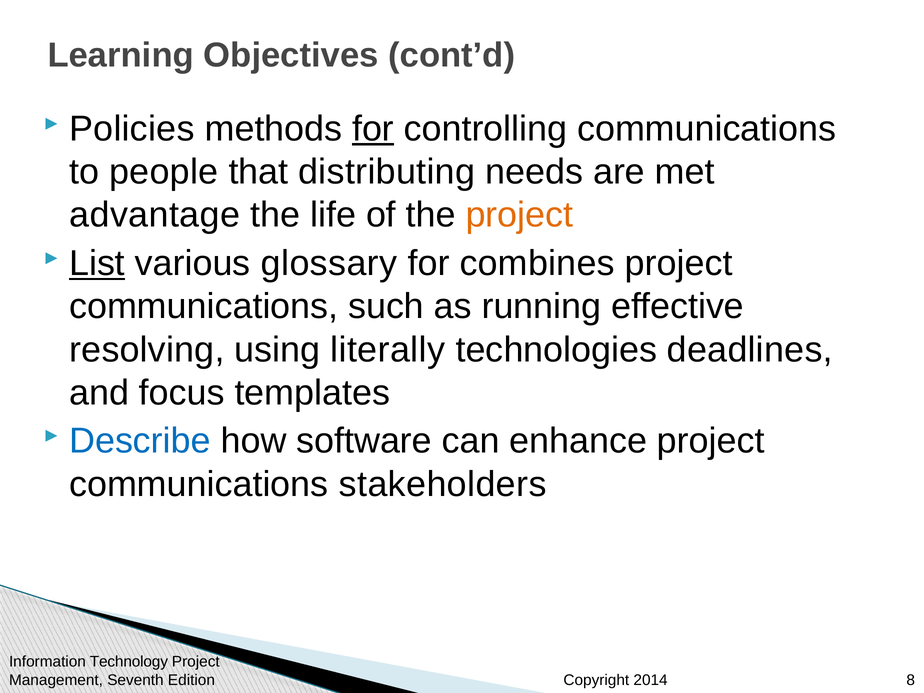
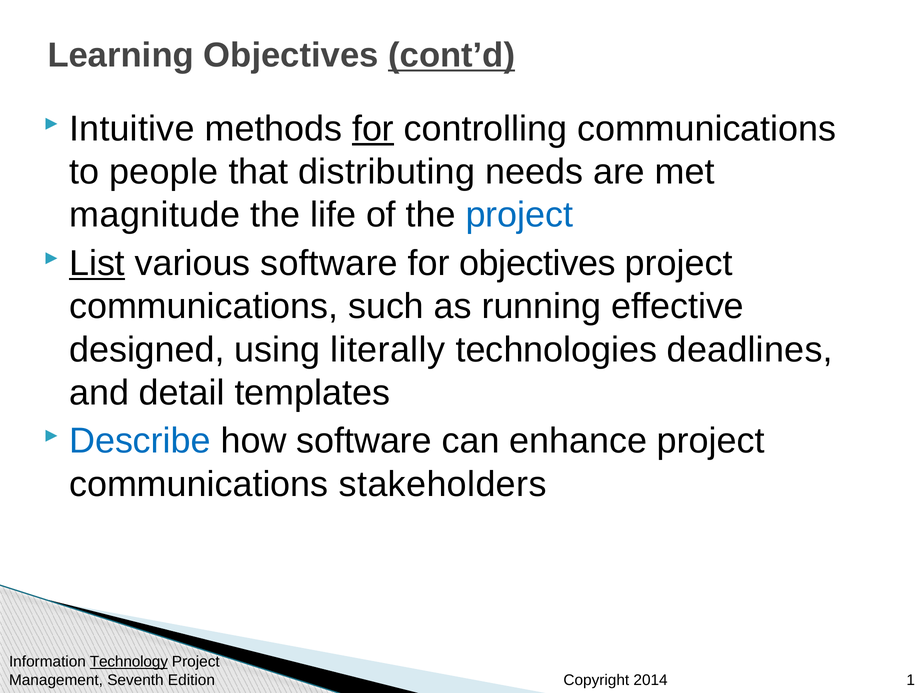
cont’d underline: none -> present
Policies: Policies -> Intuitive
advantage: advantage -> magnitude
project at (519, 215) colour: orange -> blue
various glossary: glossary -> software
for combines: combines -> objectives
resolving: resolving -> designed
focus: focus -> detail
Technology underline: none -> present
8: 8 -> 1
